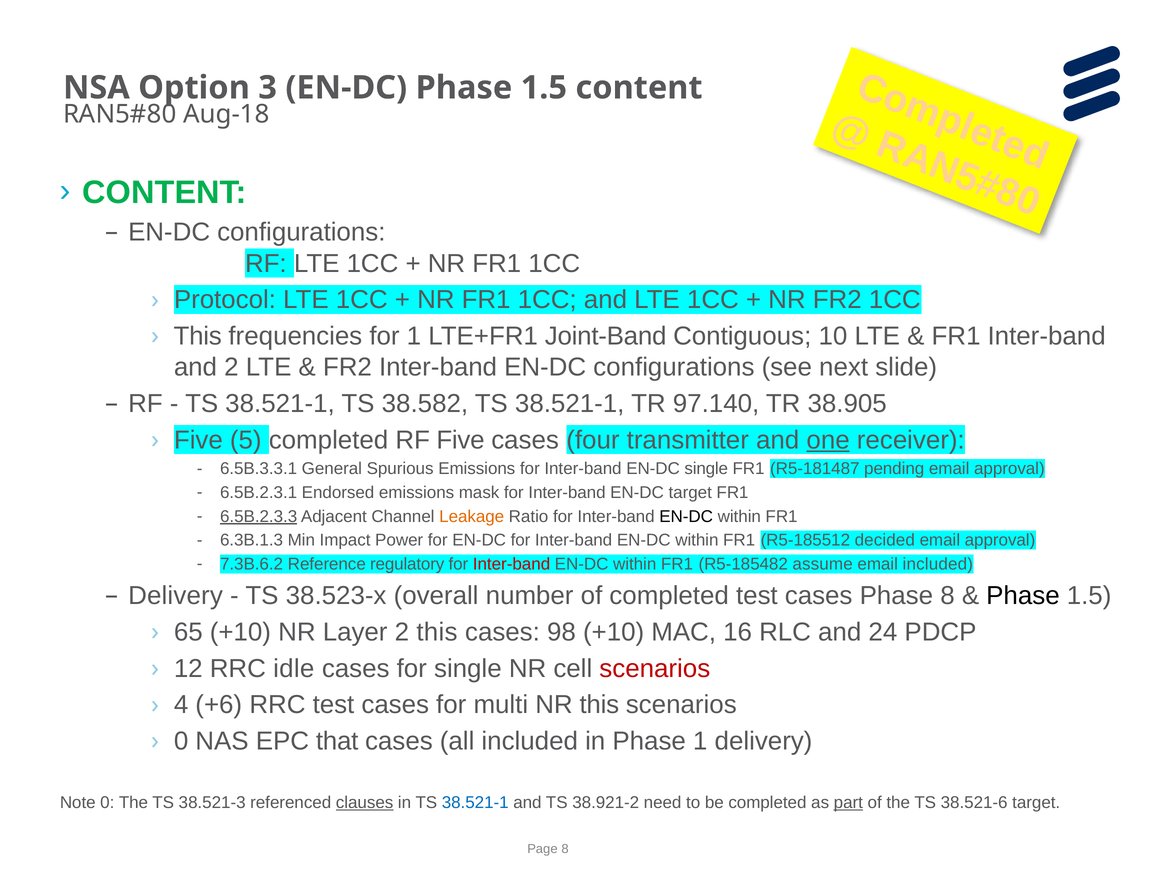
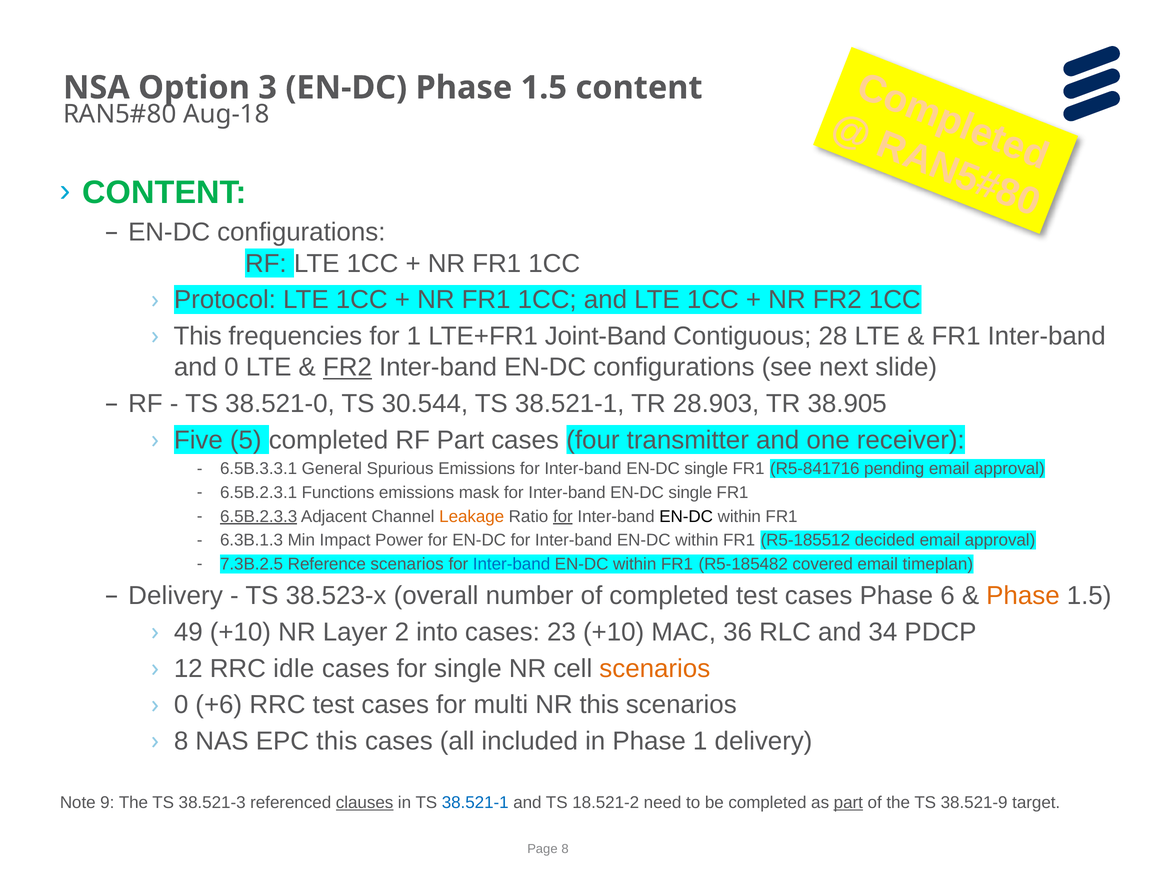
10: 10 -> 28
and 2: 2 -> 0
FR2 at (347, 367) underline: none -> present
38.521-1 at (280, 404): 38.521-1 -> 38.521-0
38.582: 38.582 -> 30.544
97.140: 97.140 -> 28.903
RF Five: Five -> Part
one underline: present -> none
R5-181487: R5-181487 -> R5-841716
Endorsed: Endorsed -> Functions
target at (690, 492): target -> single
for at (563, 516) underline: none -> present
7.3B.6.2: 7.3B.6.2 -> 7.3B.2.5
Reference regulatory: regulatory -> scenarios
Inter-band at (512, 564) colour: red -> blue
assume: assume -> covered
email included: included -> timeplan
Phase 8: 8 -> 6
Phase at (1023, 596) colour: black -> orange
65: 65 -> 49
2 this: this -> into
98: 98 -> 23
16: 16 -> 36
24: 24 -> 34
scenarios at (655, 668) colour: red -> orange
4 at (181, 705): 4 -> 0
0 at (181, 741): 0 -> 8
EPC that: that -> this
Note 0: 0 -> 9
38.921-2: 38.921-2 -> 18.521-2
38.521-6: 38.521-6 -> 38.521-9
